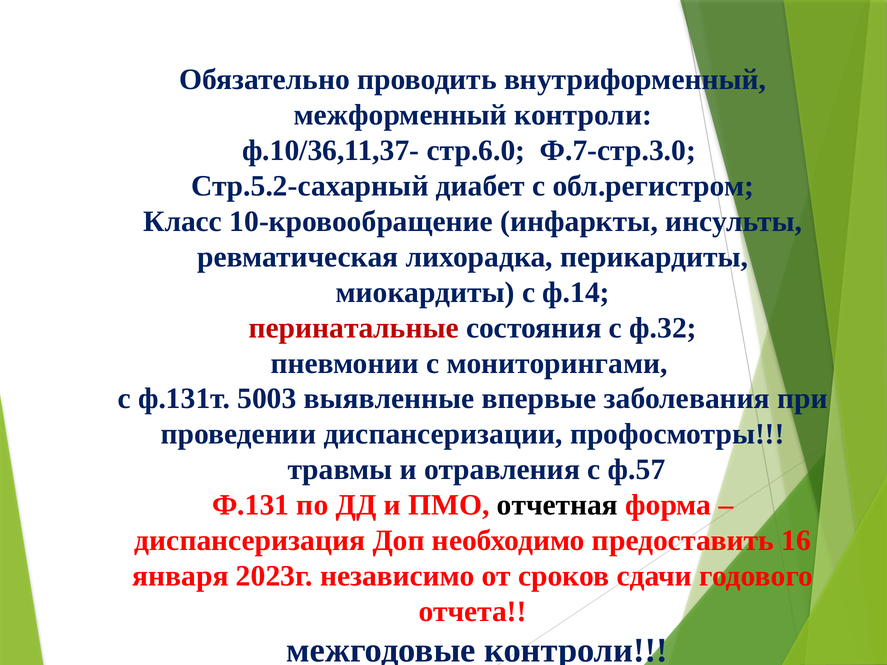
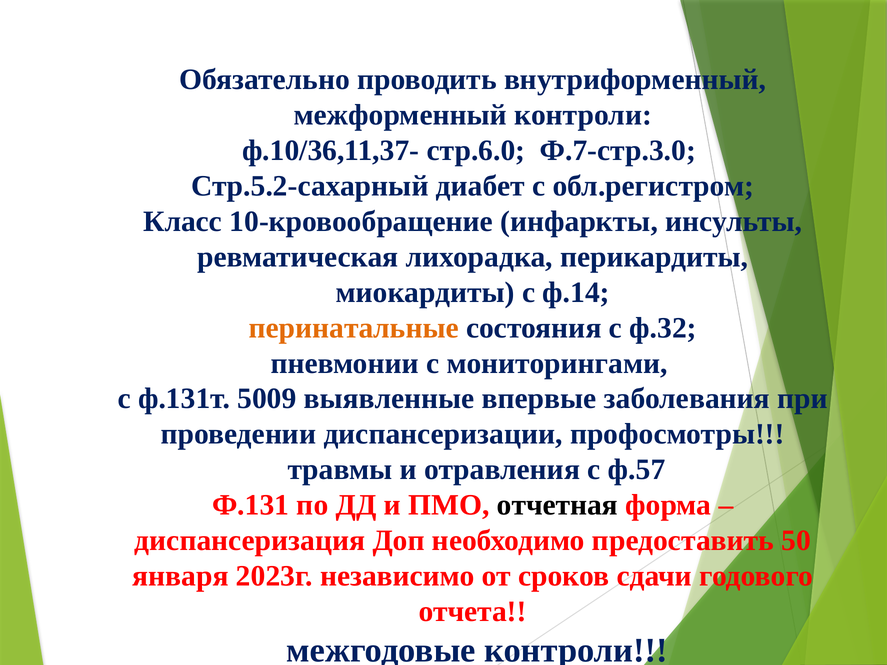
перинатальные colour: red -> orange
5003: 5003 -> 5009
16: 16 -> 50
